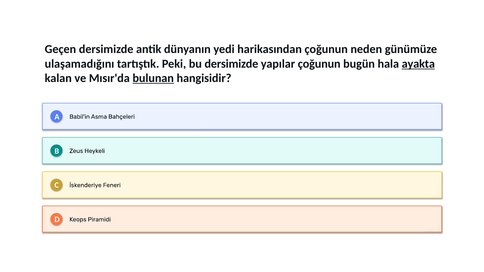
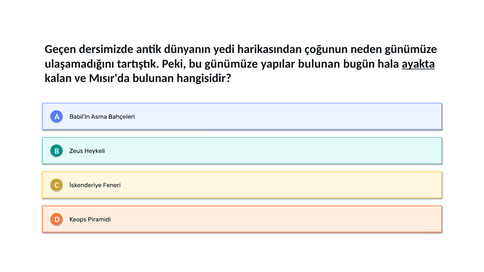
bu dersimizde: dersimizde -> günümüze
yapılar çoğunun: çoğunun -> bulunan
bulunan at (153, 78) underline: present -> none
